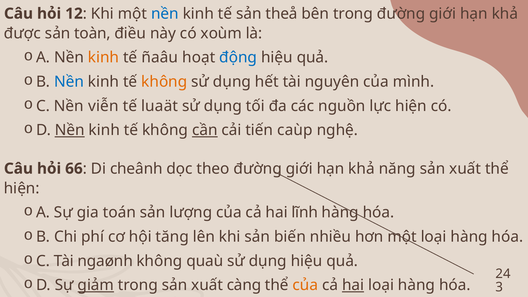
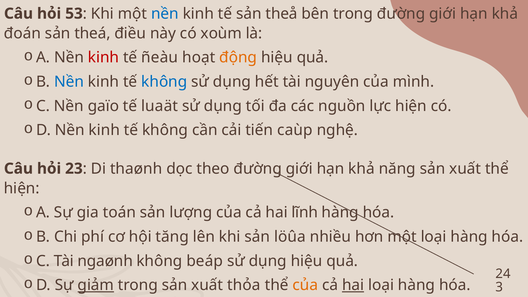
12: 12 -> 53
được: được -> đoán
toàn: toàn -> theá
kinh at (103, 58) colour: orange -> red
ñaâu: ñaâu -> ñeàu
động colour: blue -> orange
không at (164, 82) colour: orange -> blue
viễn: viễn -> gaïo
Nền at (70, 130) underline: present -> none
cần underline: present -> none
66: 66 -> 23
cheânh: cheânh -> thaønh
biến: biến -> löûa
quaù: quaù -> beáp
càng: càng -> thỏa
